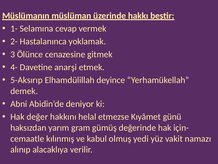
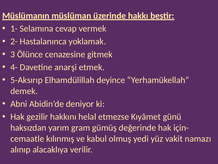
değer: değer -> gezilir
